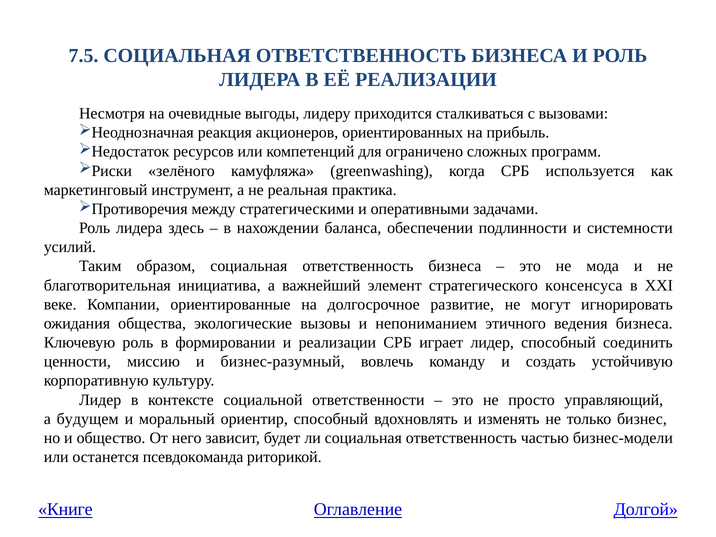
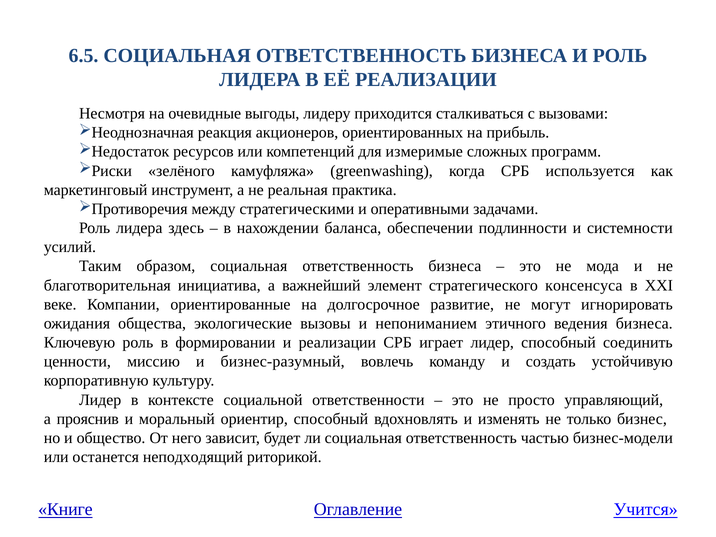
7.5: 7.5 -> 6.5
ограничено: ограничено -> измеримые
будущем: будущем -> прояснив
псевдокоманда: псевдокоманда -> неподходящий
Долгой: Долгой -> Учится
